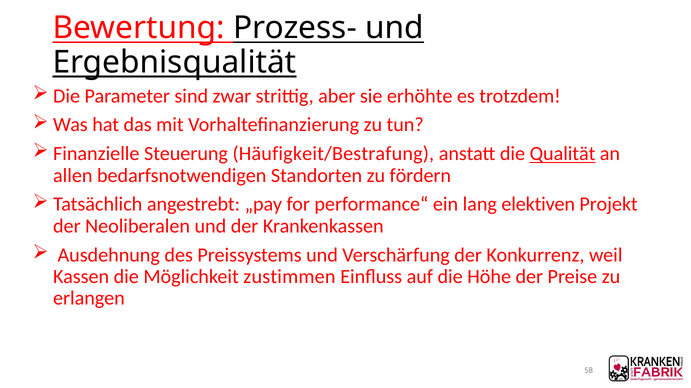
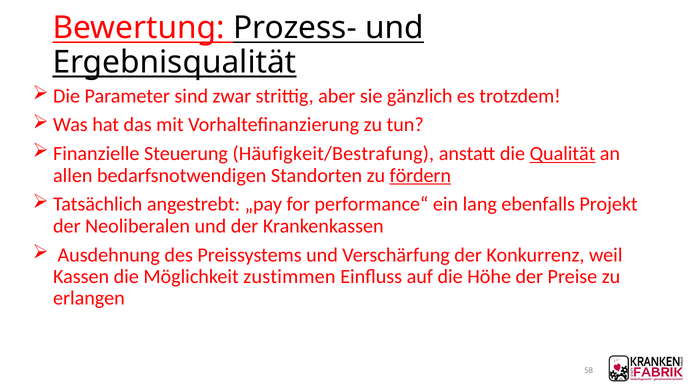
erhöhte: erhöhte -> gänzlich
fördern underline: none -> present
elektiven: elektiven -> ebenfalls
